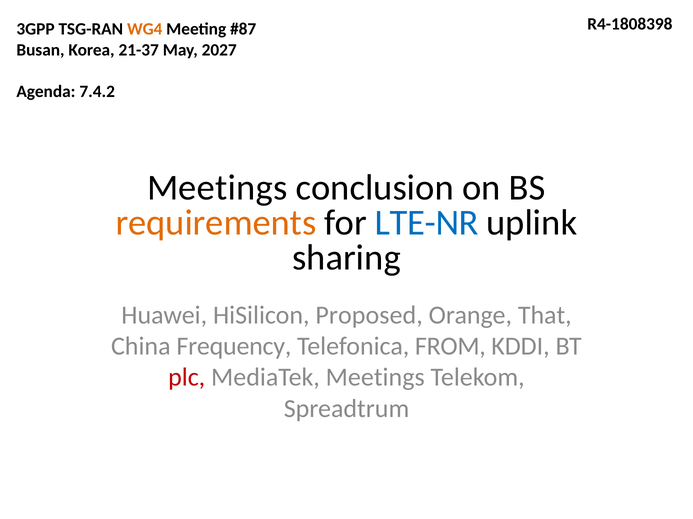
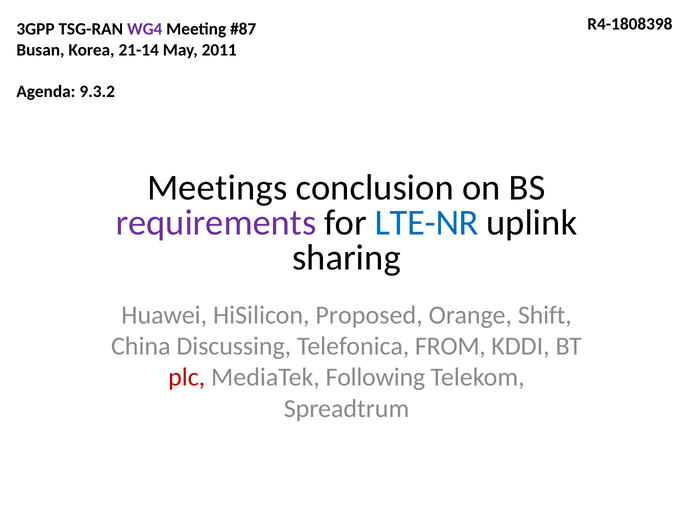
WG4 colour: orange -> purple
21-37: 21-37 -> 21-14
2027: 2027 -> 2011
7.4.2: 7.4.2 -> 9.3.2
requirements colour: orange -> purple
That: That -> Shift
Frequency: Frequency -> Discussing
MediaTek Meetings: Meetings -> Following
